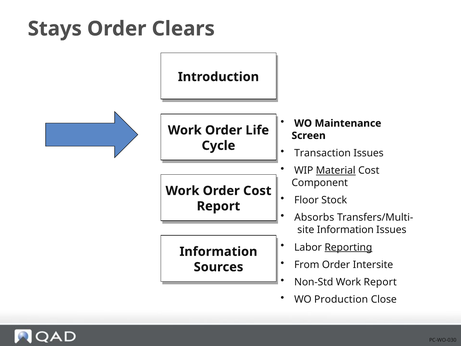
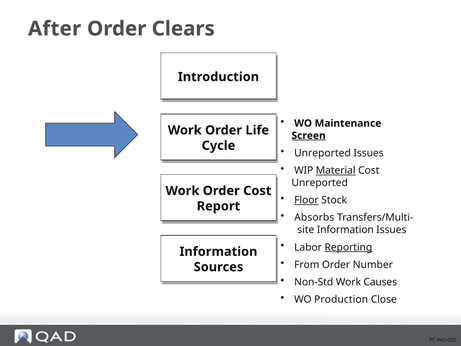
Stays: Stays -> After
Screen underline: none -> present
Transaction at (322, 153): Transaction -> Unreported
Component at (320, 183): Component -> Unreported
Floor underline: none -> present
Intersite: Intersite -> Number
Work Report: Report -> Causes
